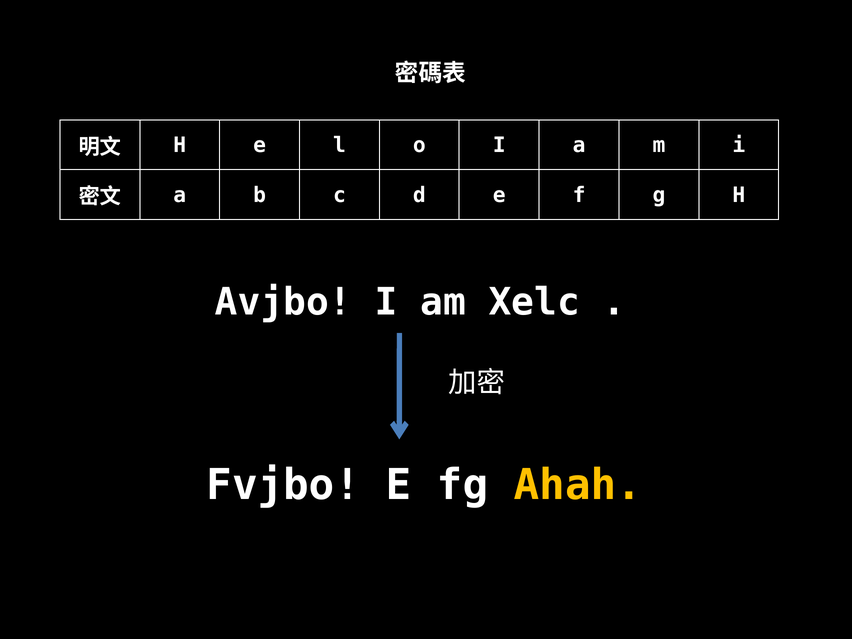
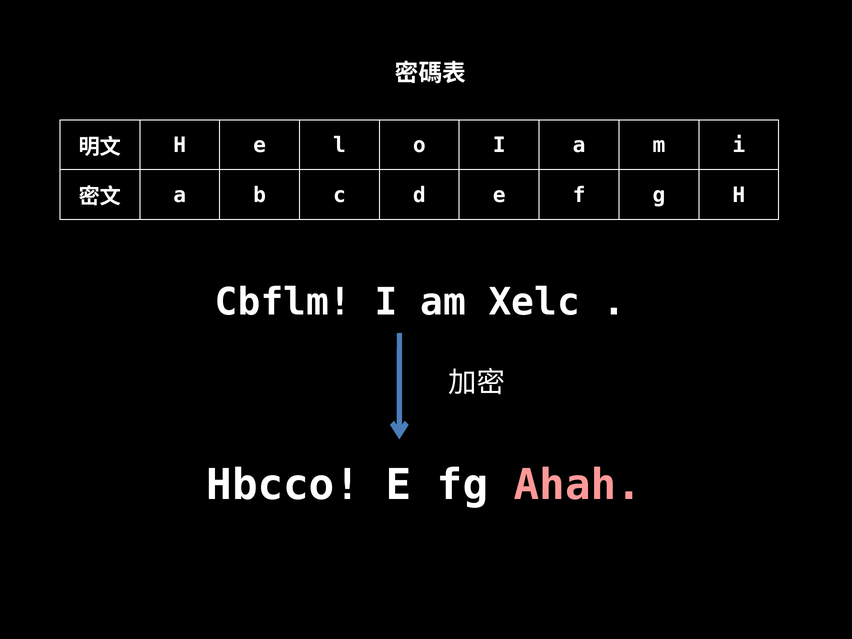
Avjbo: Avjbo -> Cbflm
Fvjbo: Fvjbo -> Hbcco
Ahah colour: yellow -> pink
